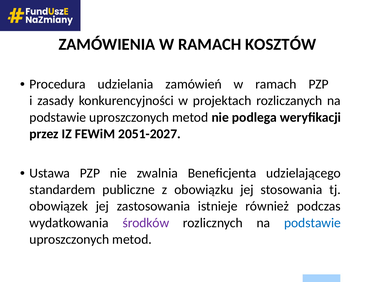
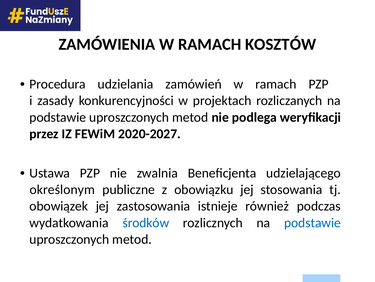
2051-2027: 2051-2027 -> 2020-2027
standardem: standardem -> określonym
środków colour: purple -> blue
